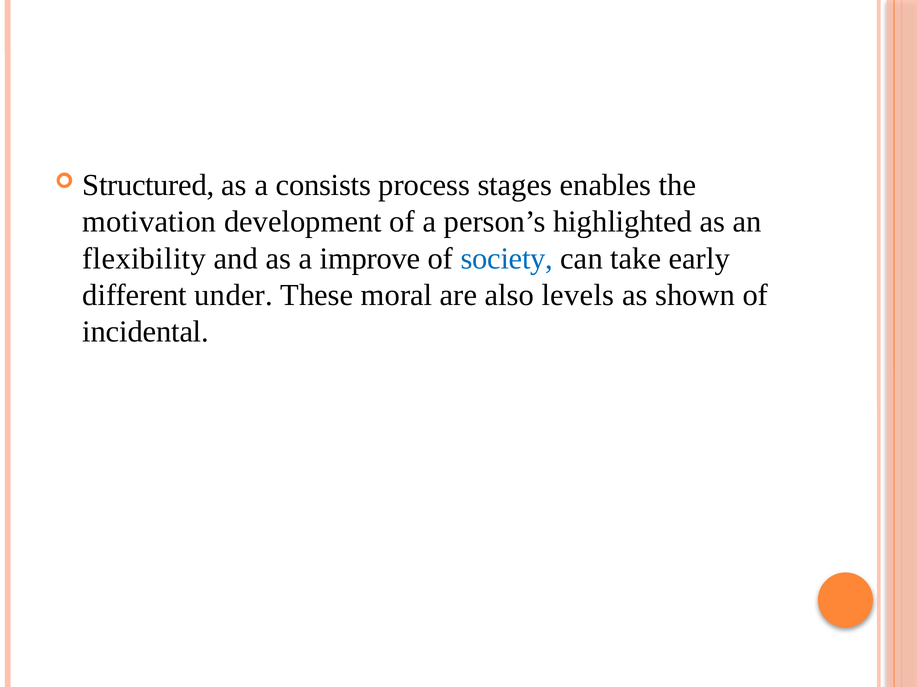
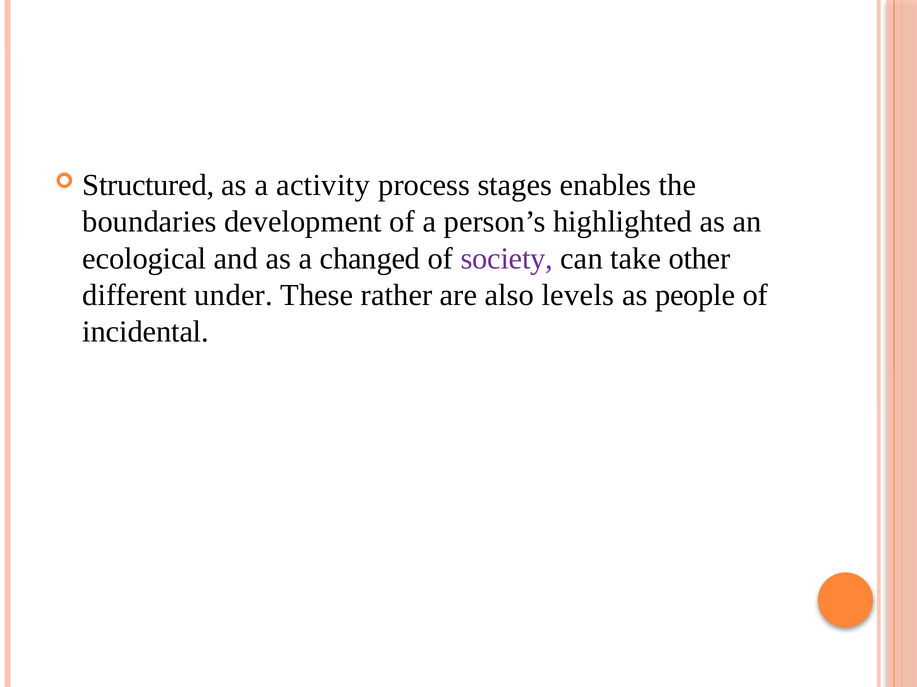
consists: consists -> activity
motivation: motivation -> boundaries
flexibility: flexibility -> ecological
improve: improve -> changed
society colour: blue -> purple
early: early -> other
moral: moral -> rather
shown: shown -> people
